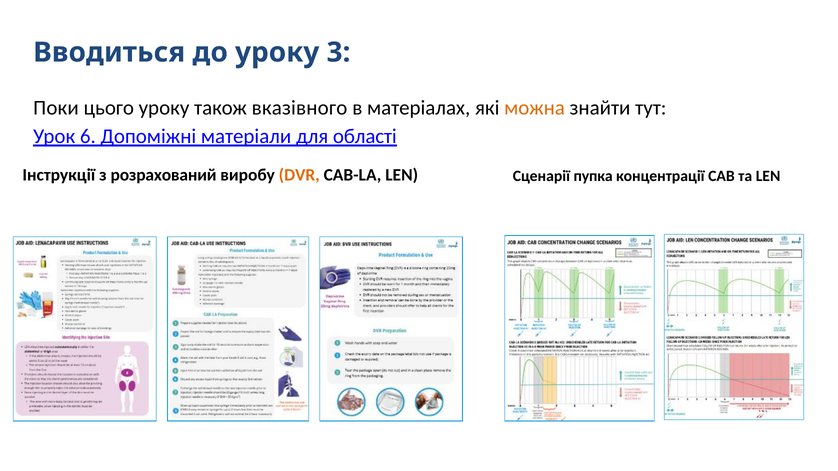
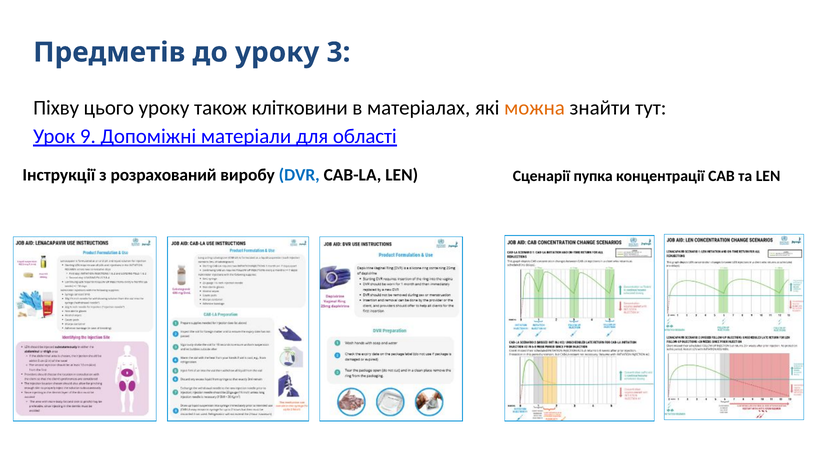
Вводиться: Вводиться -> Предметів
Поки: Поки -> Піхву
вказівного: вказівного -> клітковини
6: 6 -> 9
DVR colour: orange -> blue
